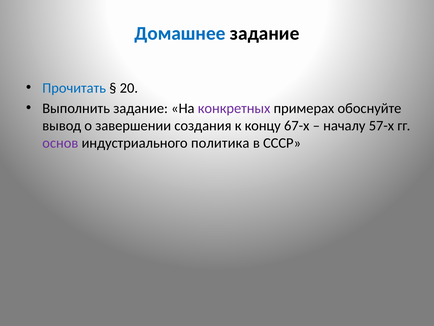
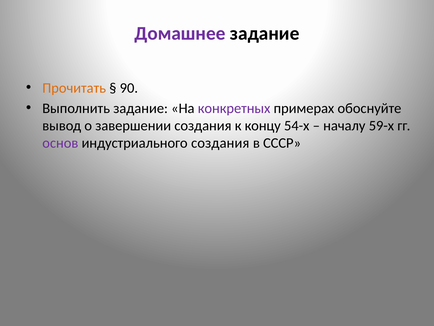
Домашнее colour: blue -> purple
Прочитать colour: blue -> orange
20: 20 -> 90
67-х: 67-х -> 54-х
57-х: 57-х -> 59-х
индустриального политика: политика -> создания
